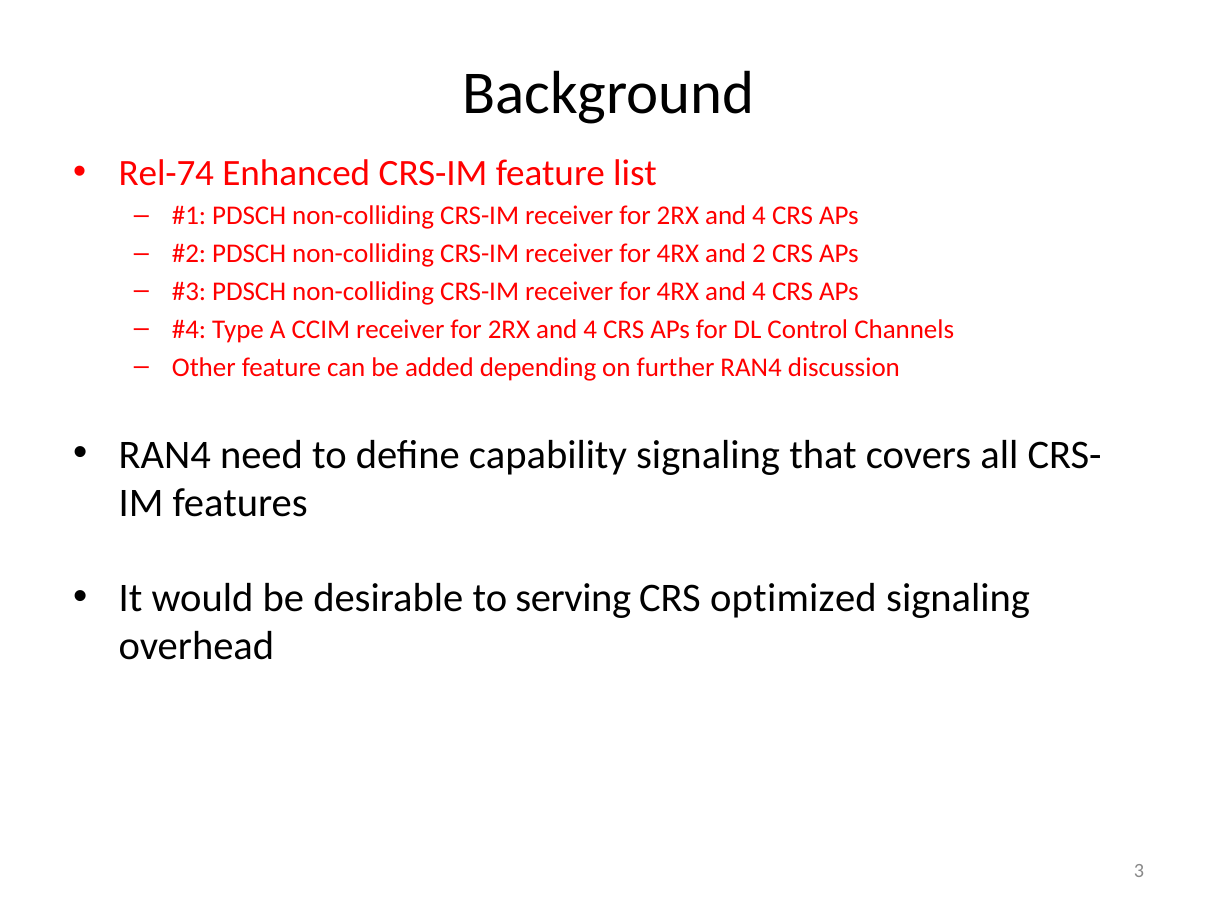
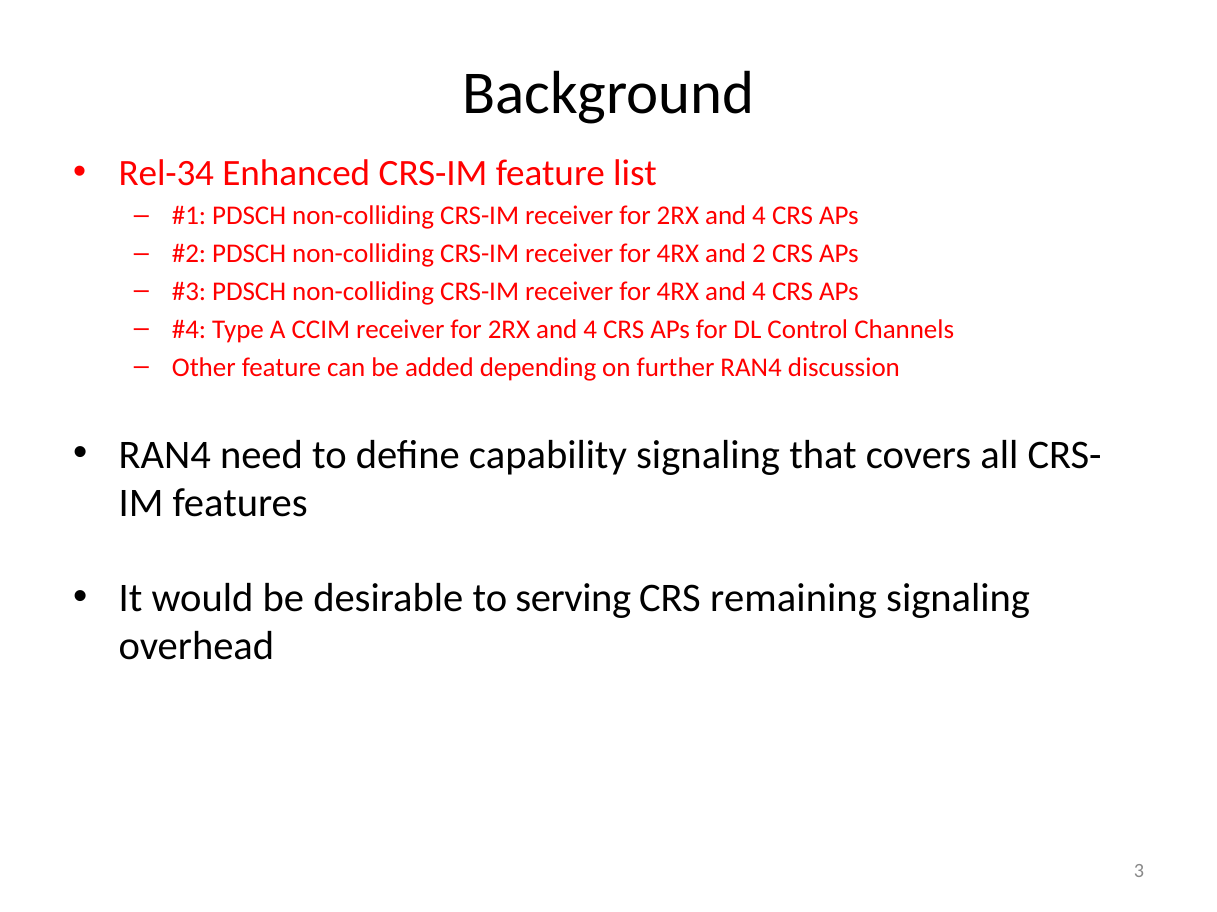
Rel-74: Rel-74 -> Rel-34
optimized: optimized -> remaining
